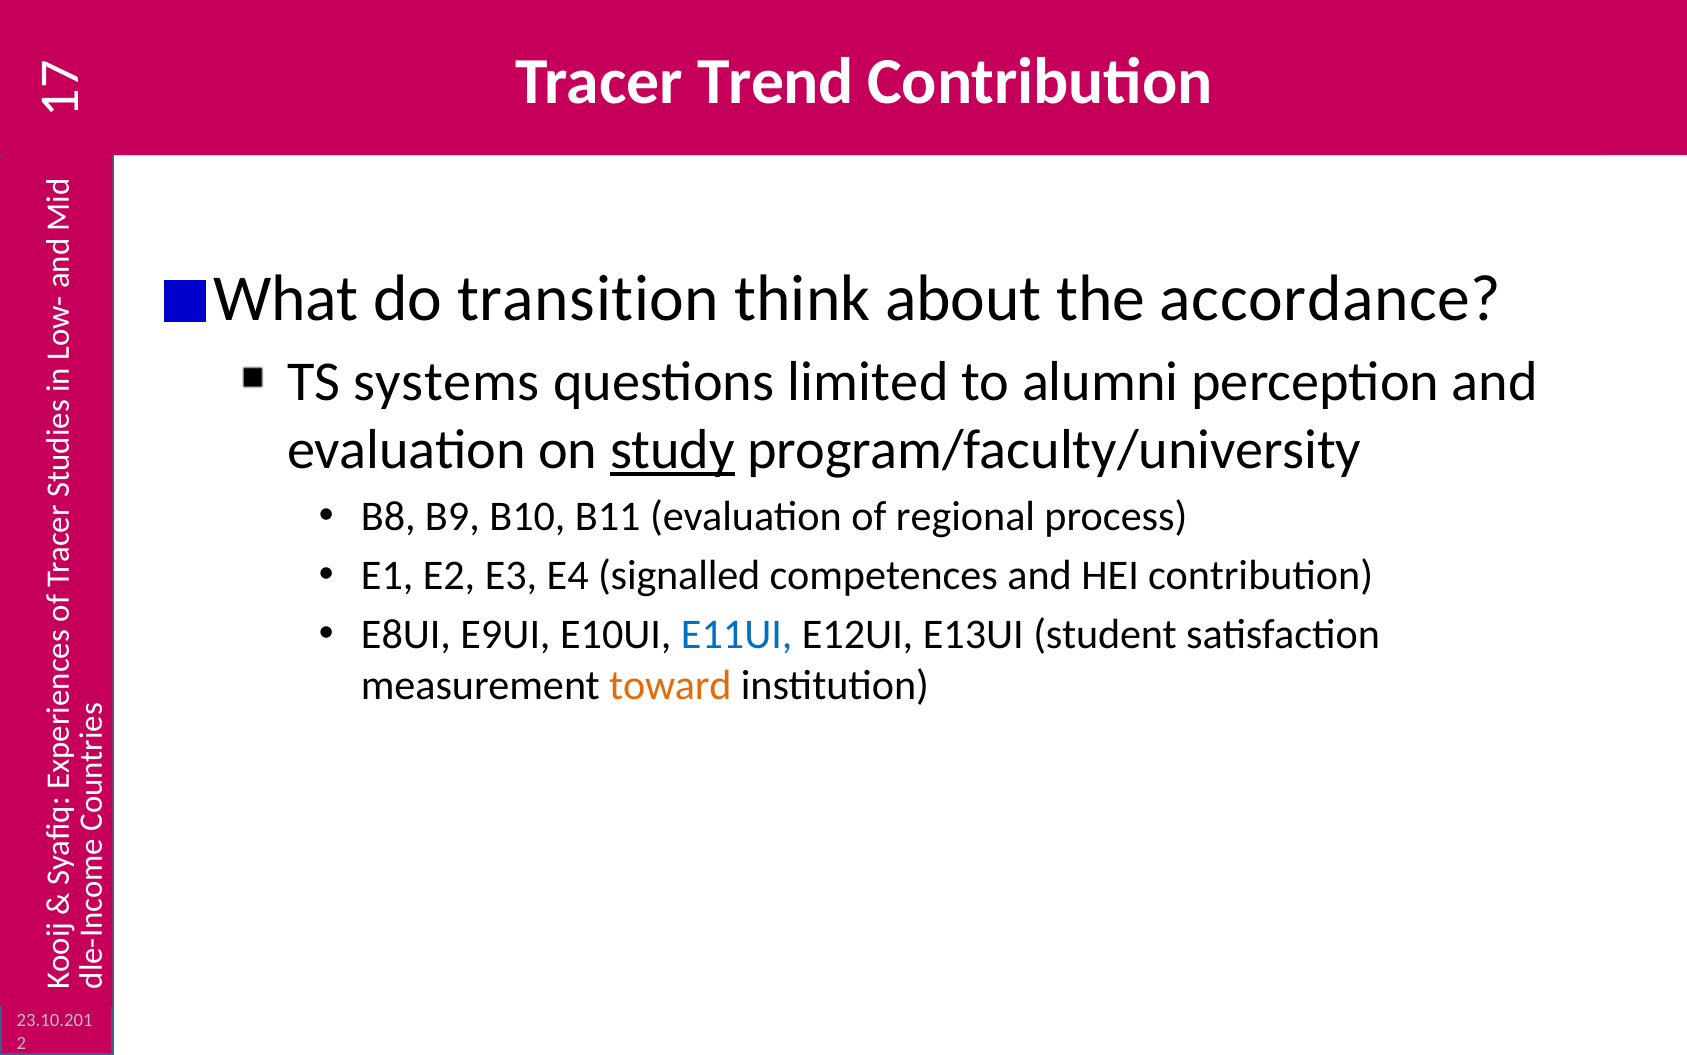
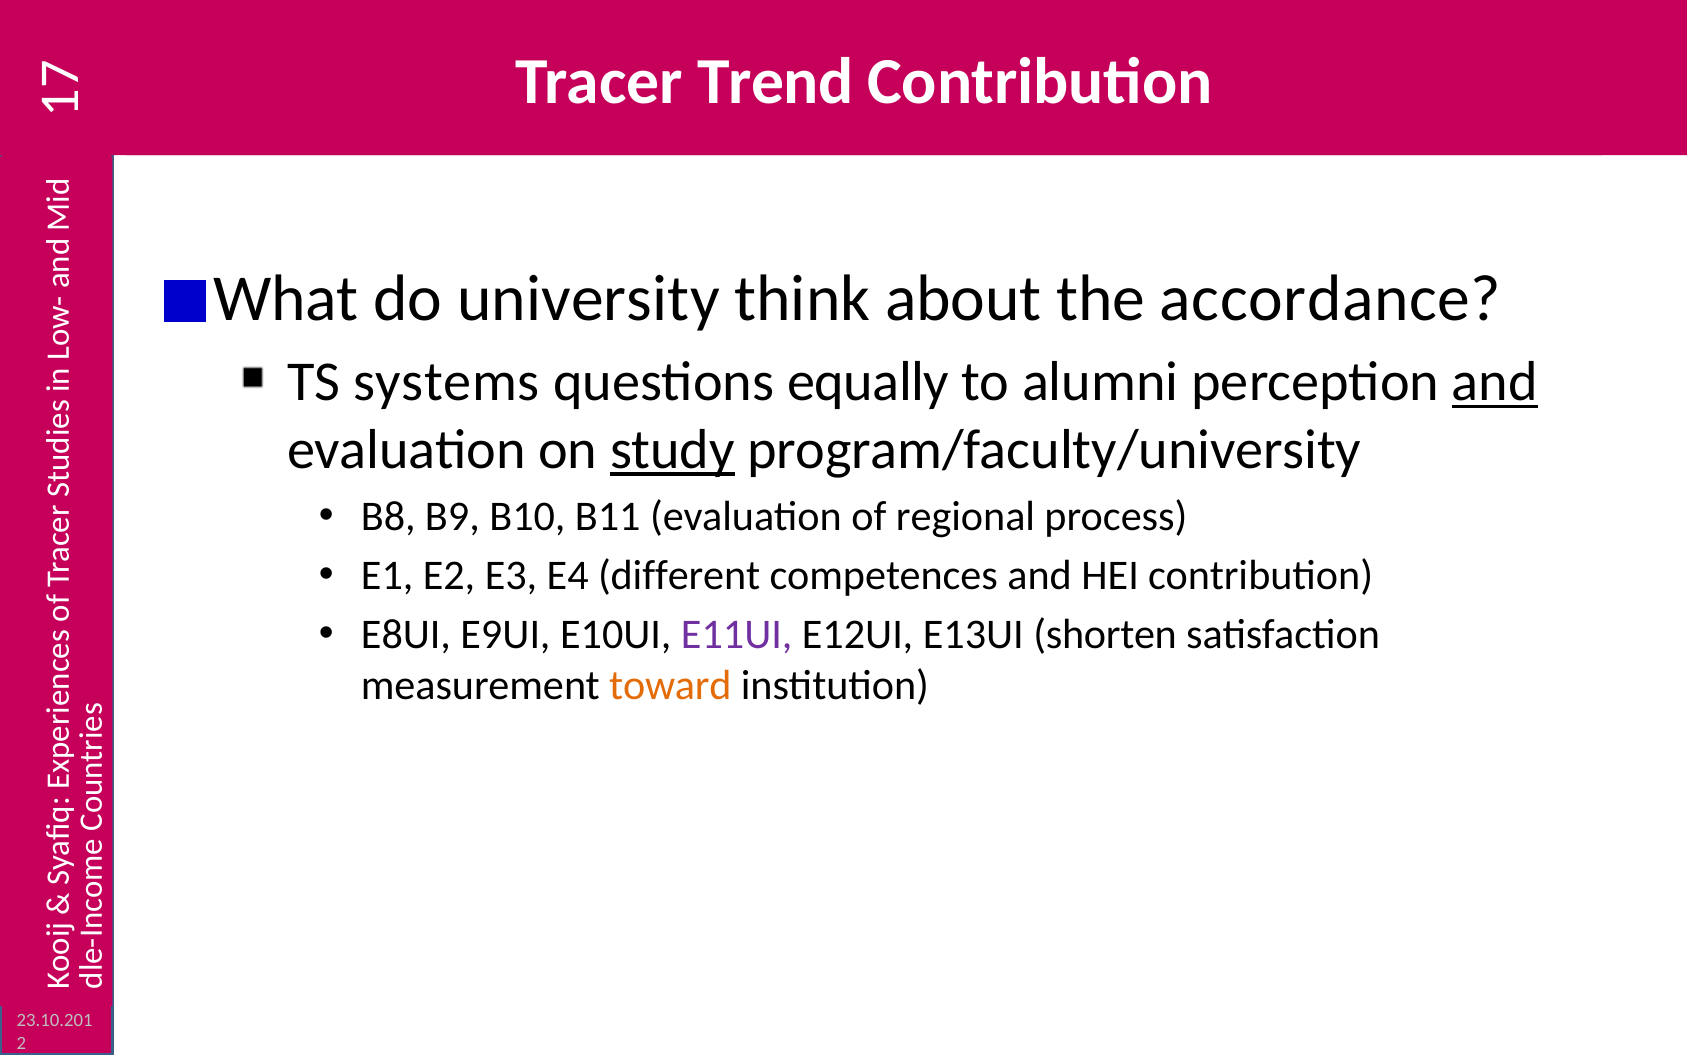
transition: transition -> university
limited: limited -> equally
and at (1495, 382) underline: none -> present
signalled: signalled -> different
E11UI colour: blue -> purple
student: student -> shorten
